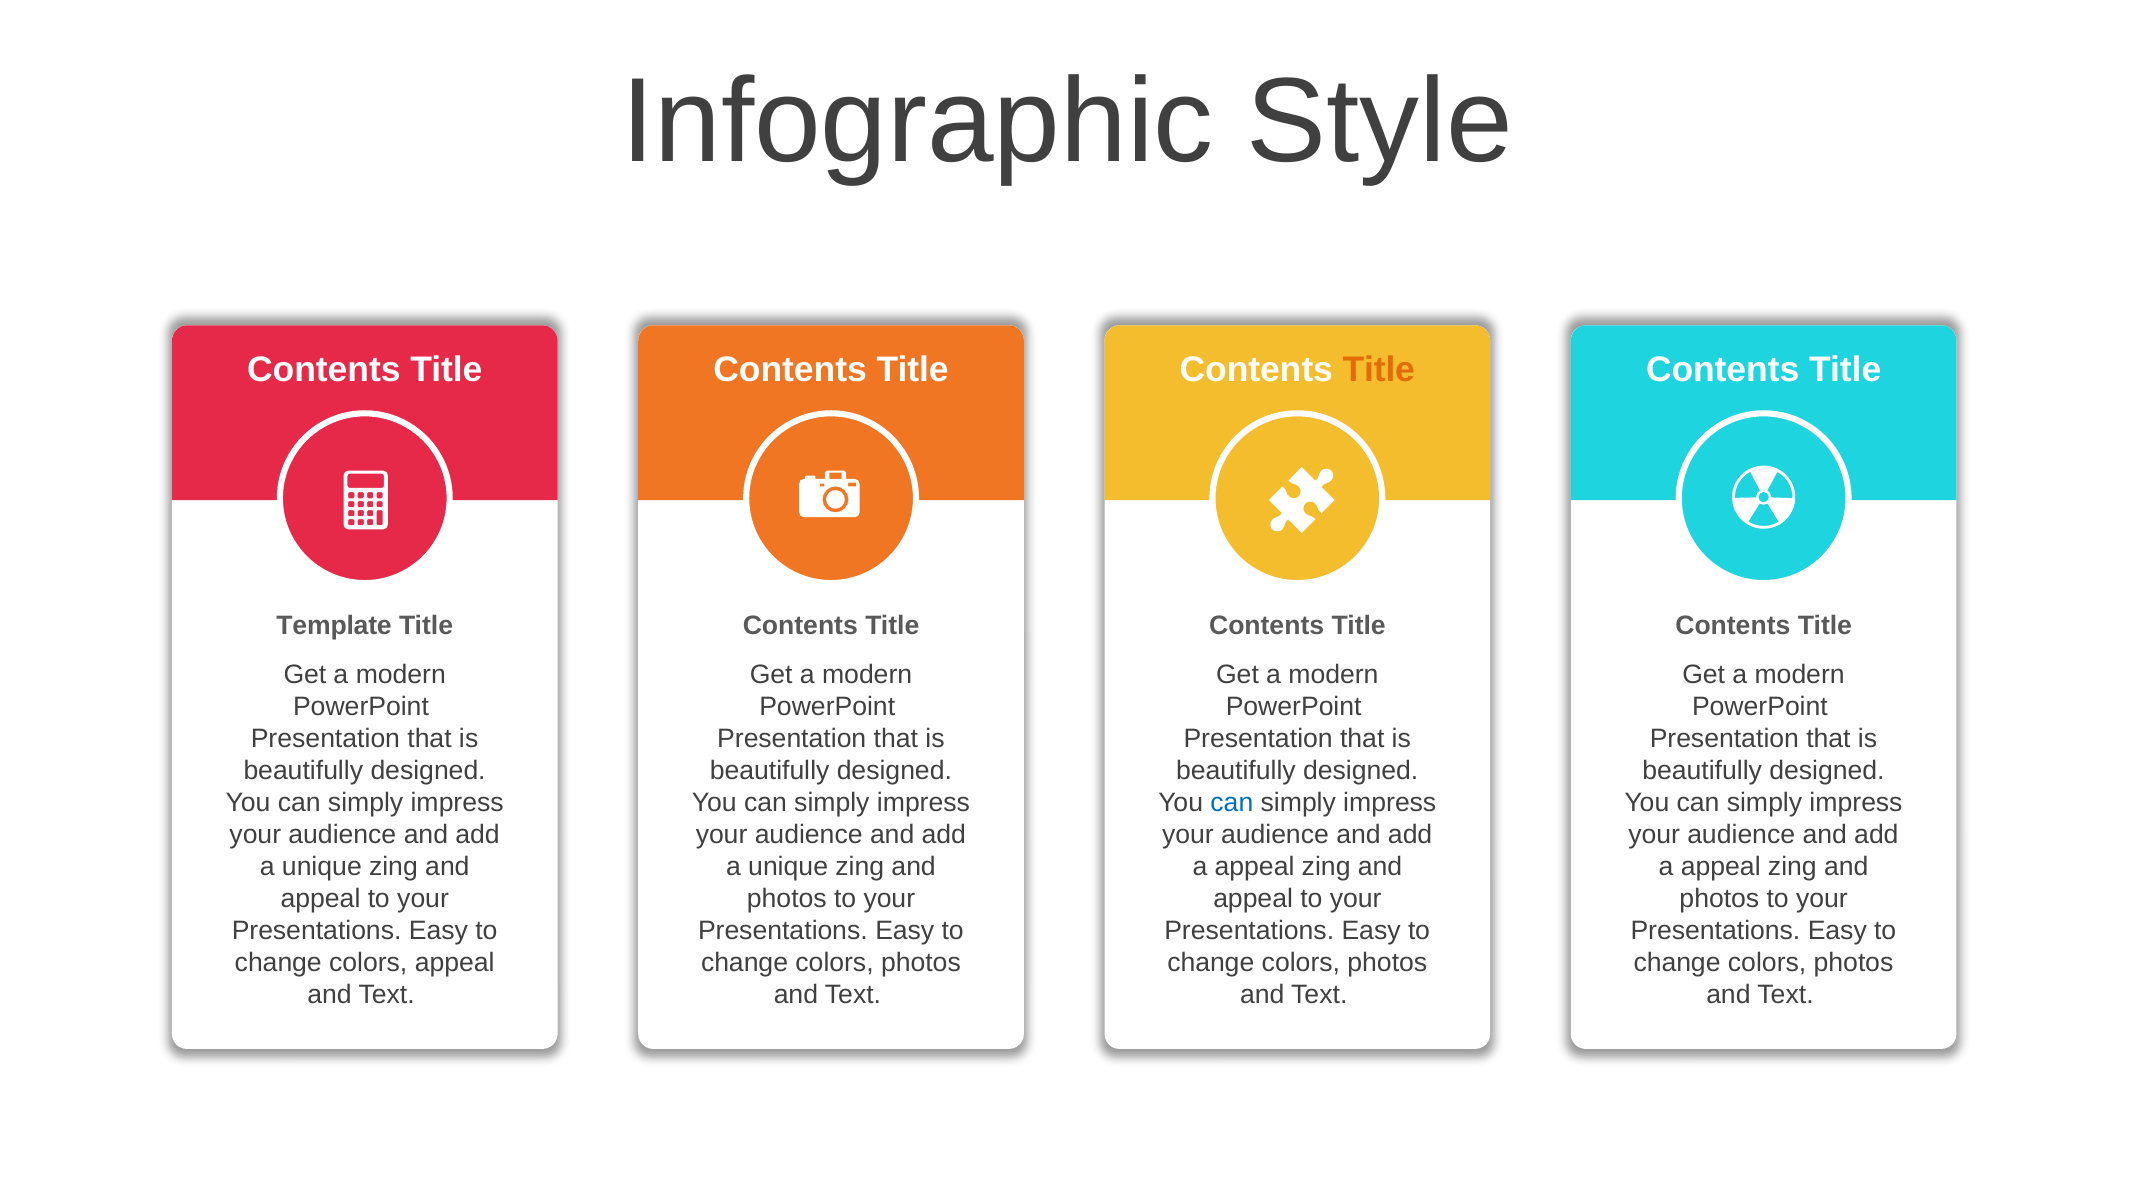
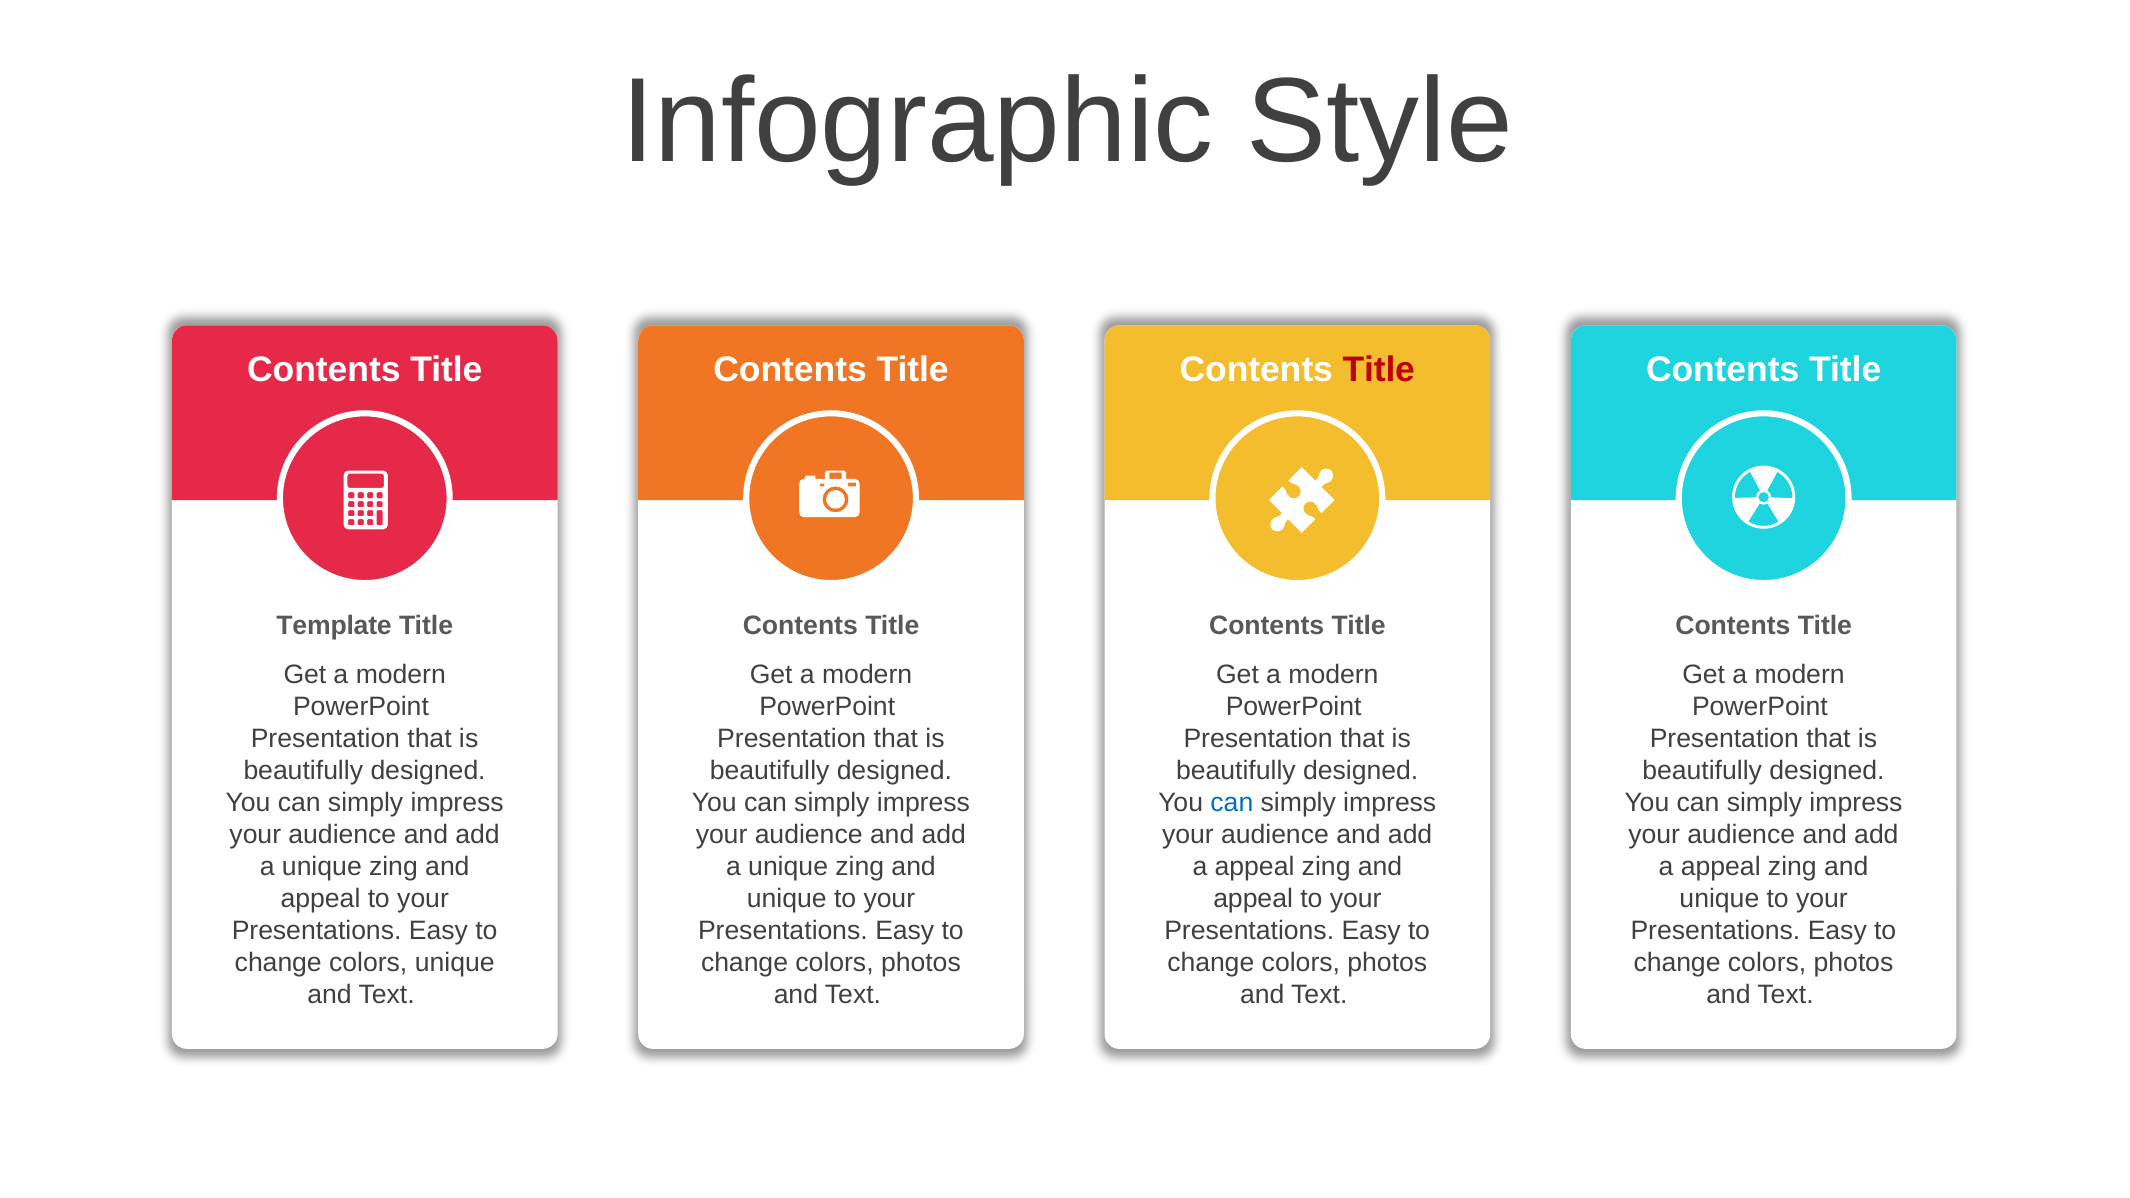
Title at (1379, 370) colour: orange -> red
photos at (787, 899): photos -> unique
photos at (1719, 899): photos -> unique
colors appeal: appeal -> unique
